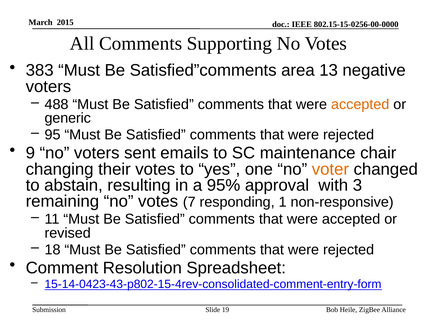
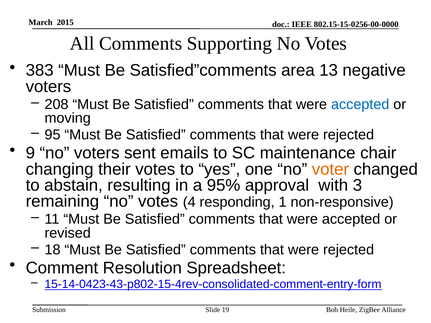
488: 488 -> 208
accepted at (360, 105) colour: orange -> blue
generic: generic -> moving
7: 7 -> 4
